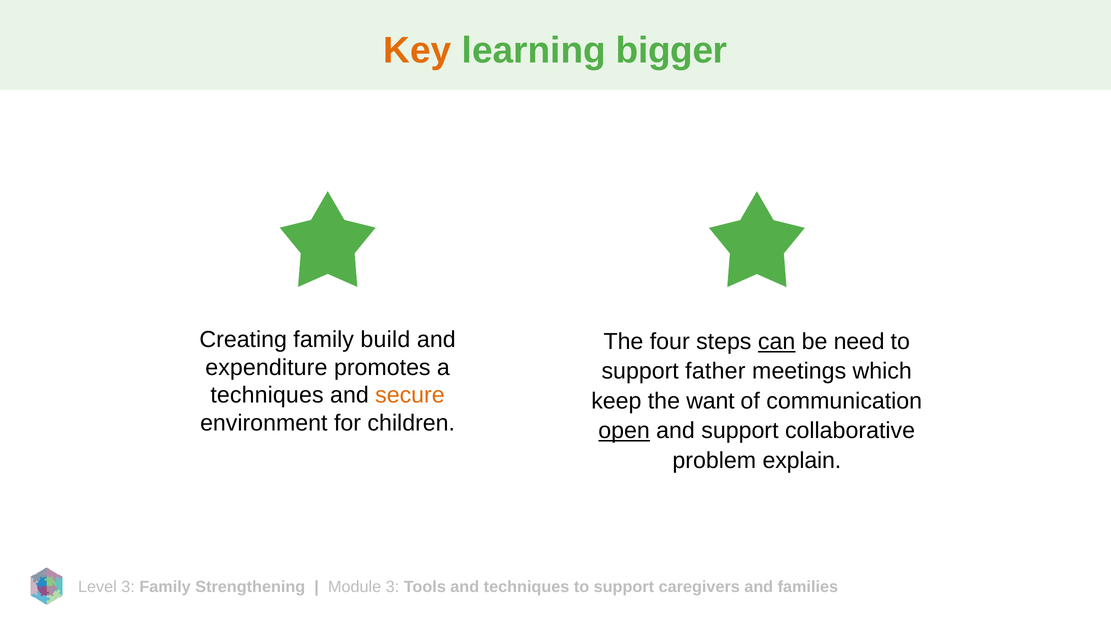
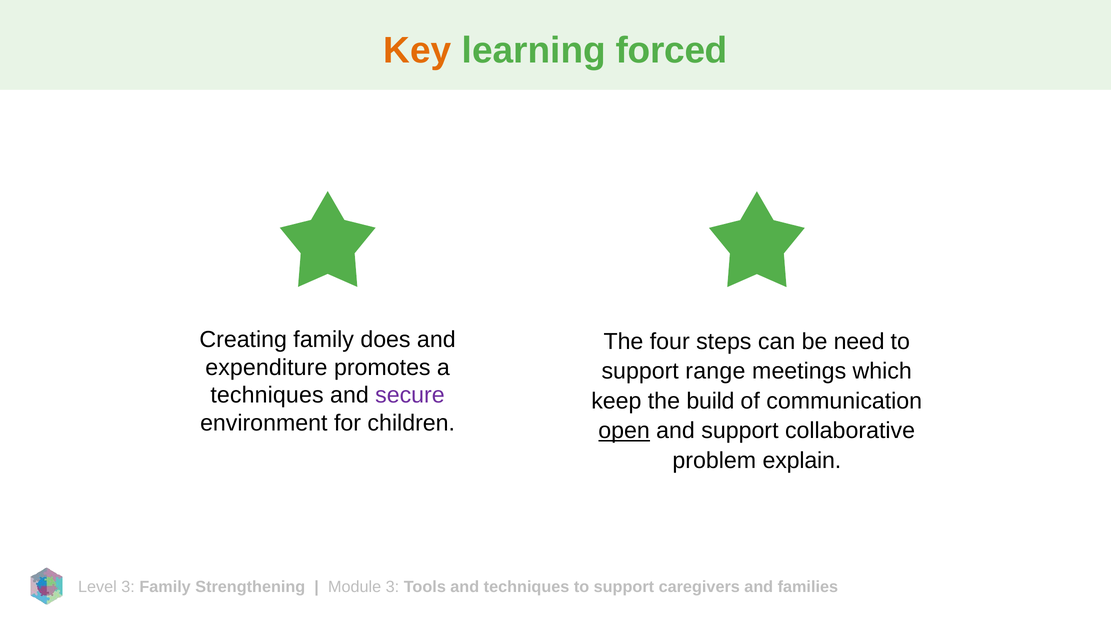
bigger: bigger -> forced
build: build -> does
can underline: present -> none
father: father -> range
secure colour: orange -> purple
want: want -> build
